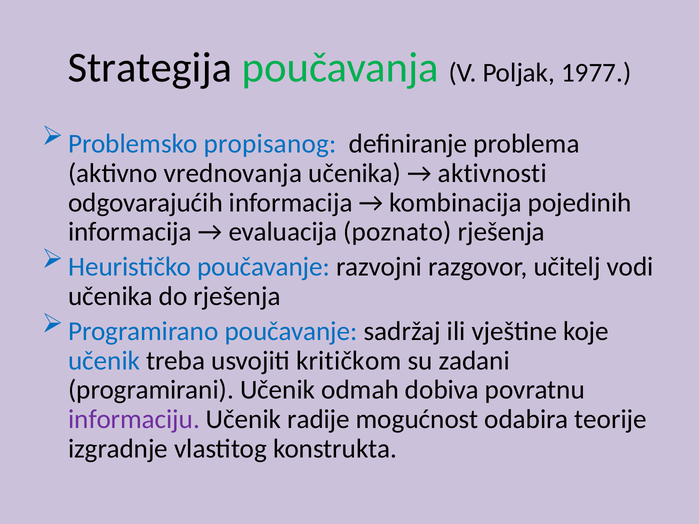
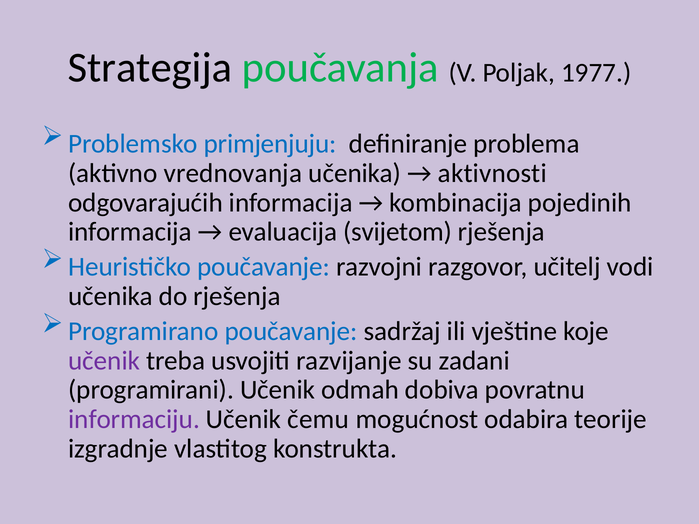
propisanog: propisanog -> primjenjuju
poznato: poznato -> svijetom
učenik at (104, 361) colour: blue -> purple
kritičkom: kritičkom -> razvijanje
radije: radije -> čemu
